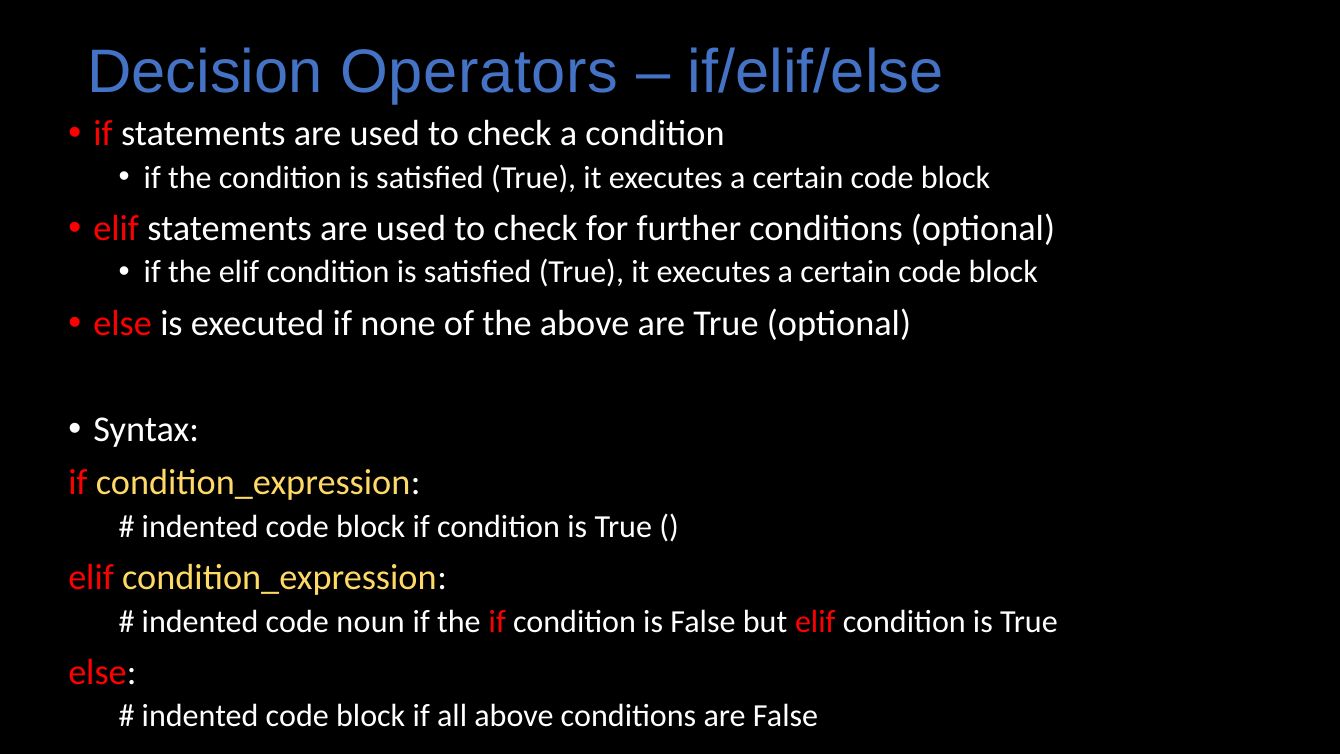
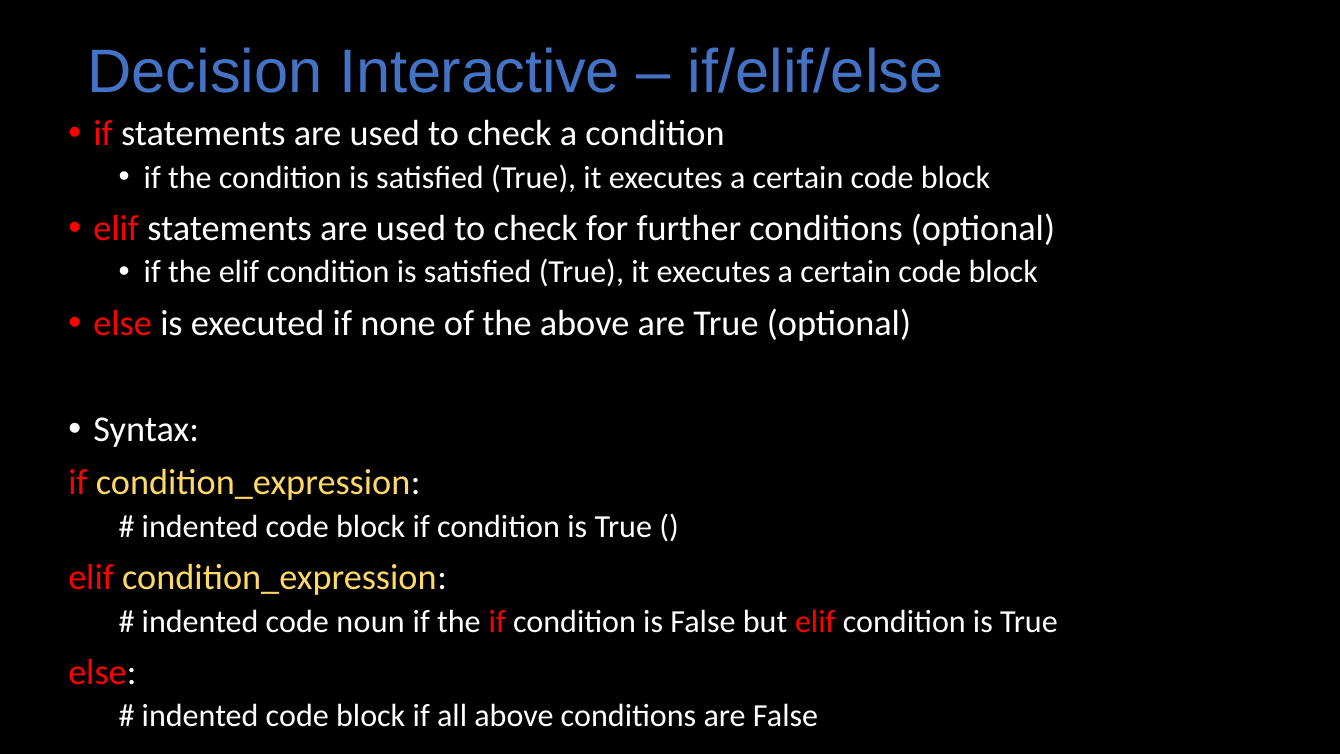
Operators: Operators -> Interactive
